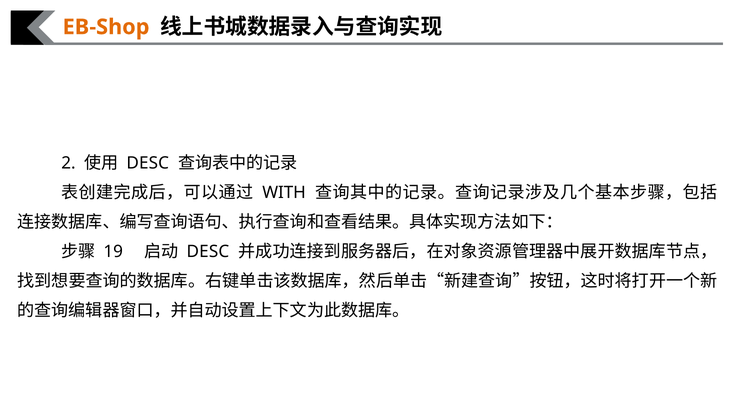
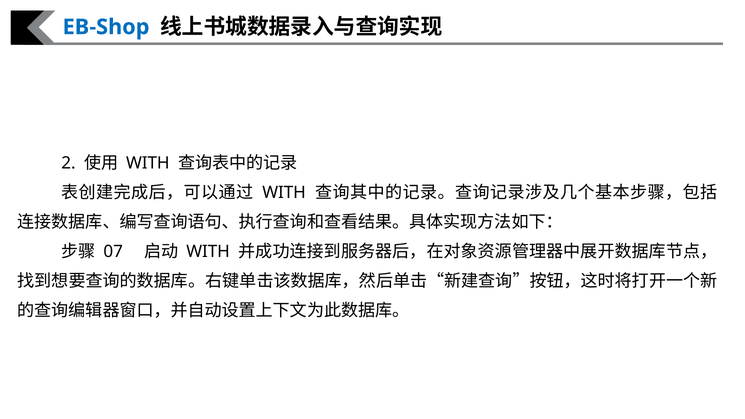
EB-Shop colour: orange -> blue
DESC at (148, 163): DESC -> WITH
19: 19 -> 07
DESC at (208, 252): DESC -> WITH
